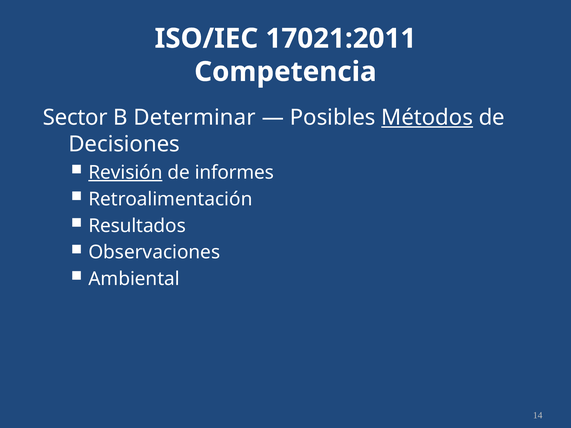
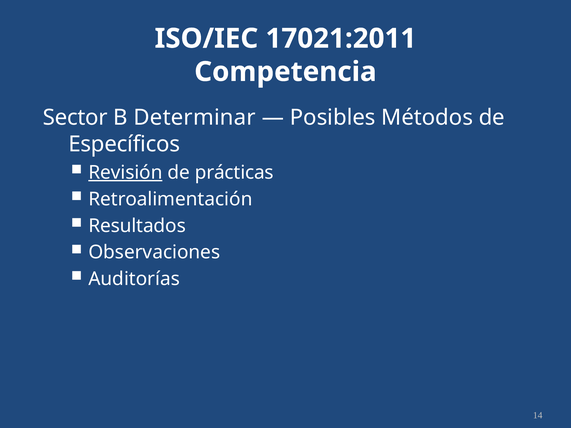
Métodos underline: present -> none
Decisiones: Decisiones -> Específicos
informes: informes -> prácticas
Ambiental: Ambiental -> Auditorías
